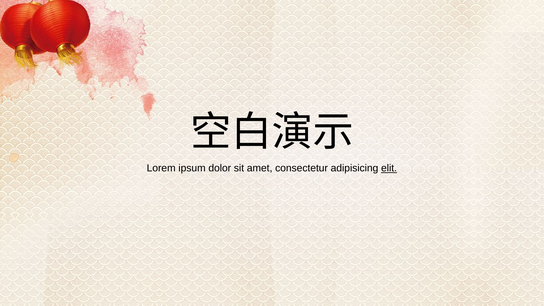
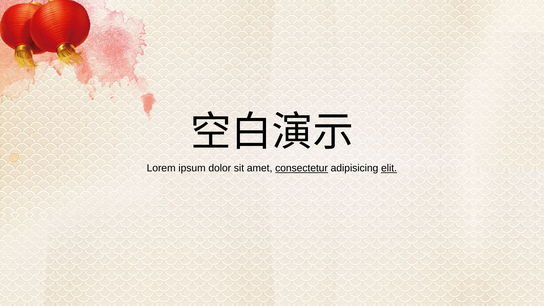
consectetur underline: none -> present
